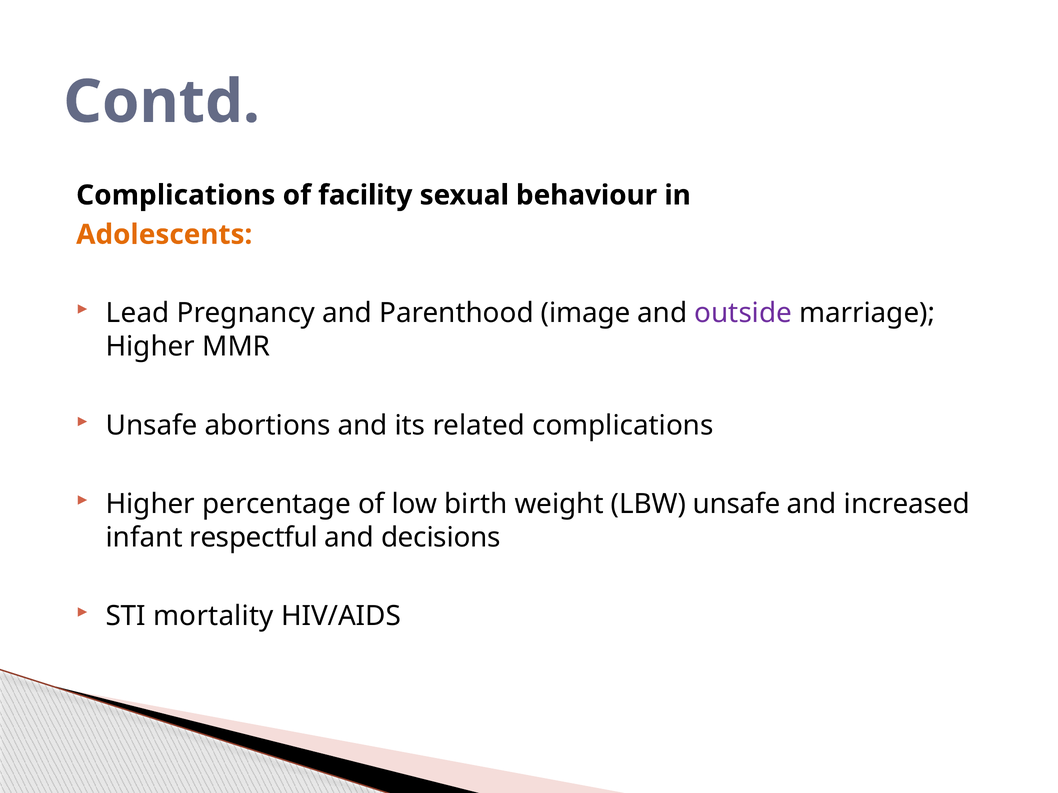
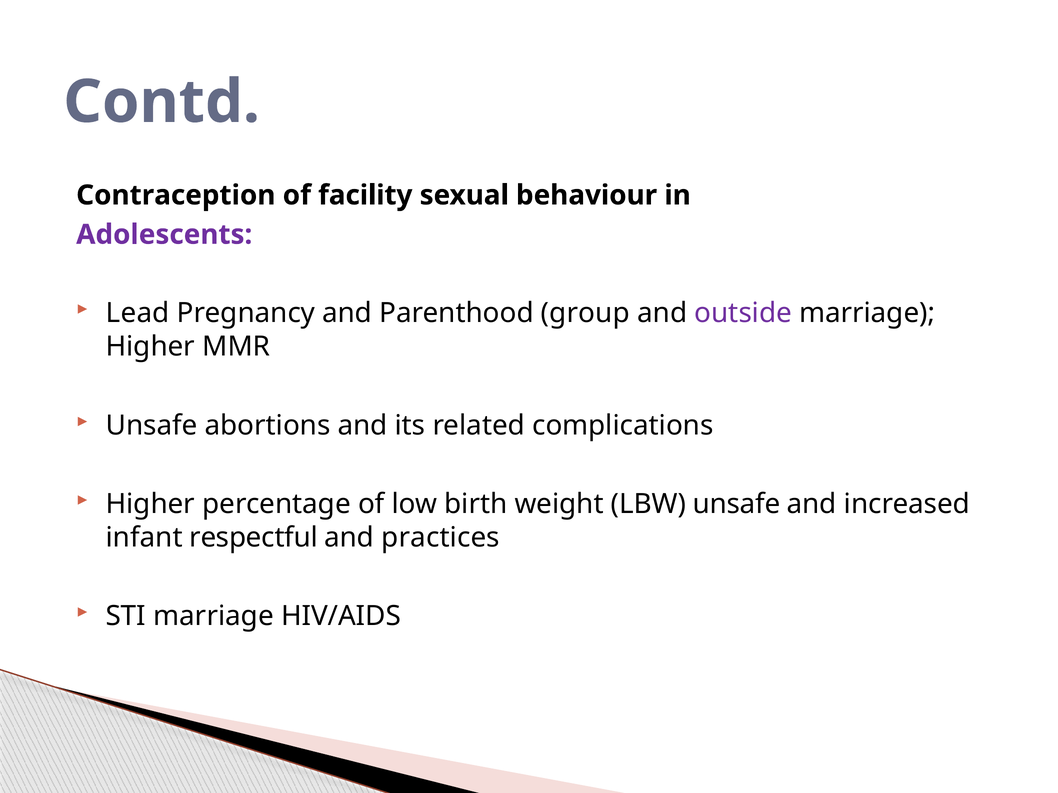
Complications at (176, 195): Complications -> Contraception
Adolescents colour: orange -> purple
image: image -> group
decisions: decisions -> practices
STI mortality: mortality -> marriage
